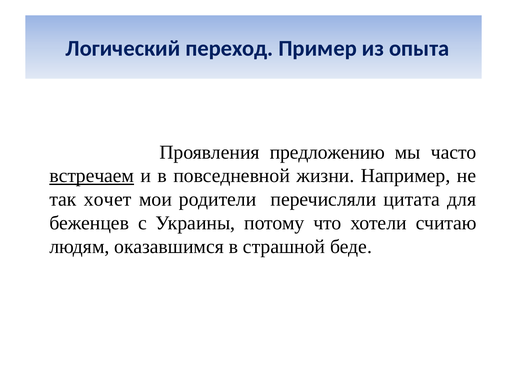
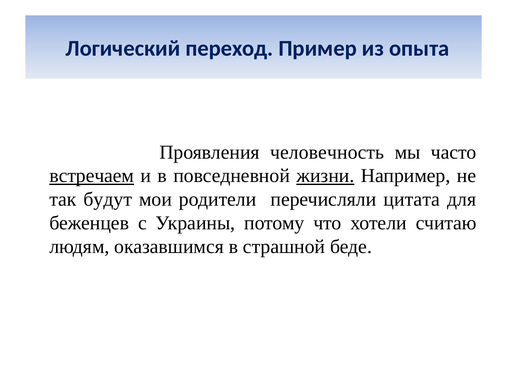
предложению: предложению -> человечность
жизни underline: none -> present
хочет: хочет -> будут
